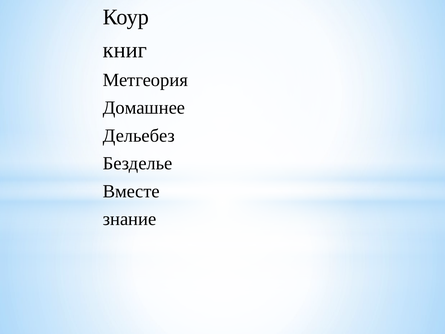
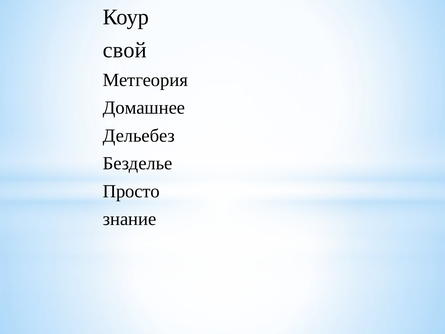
книг: книг -> свой
Вместе: Вместе -> Просто
